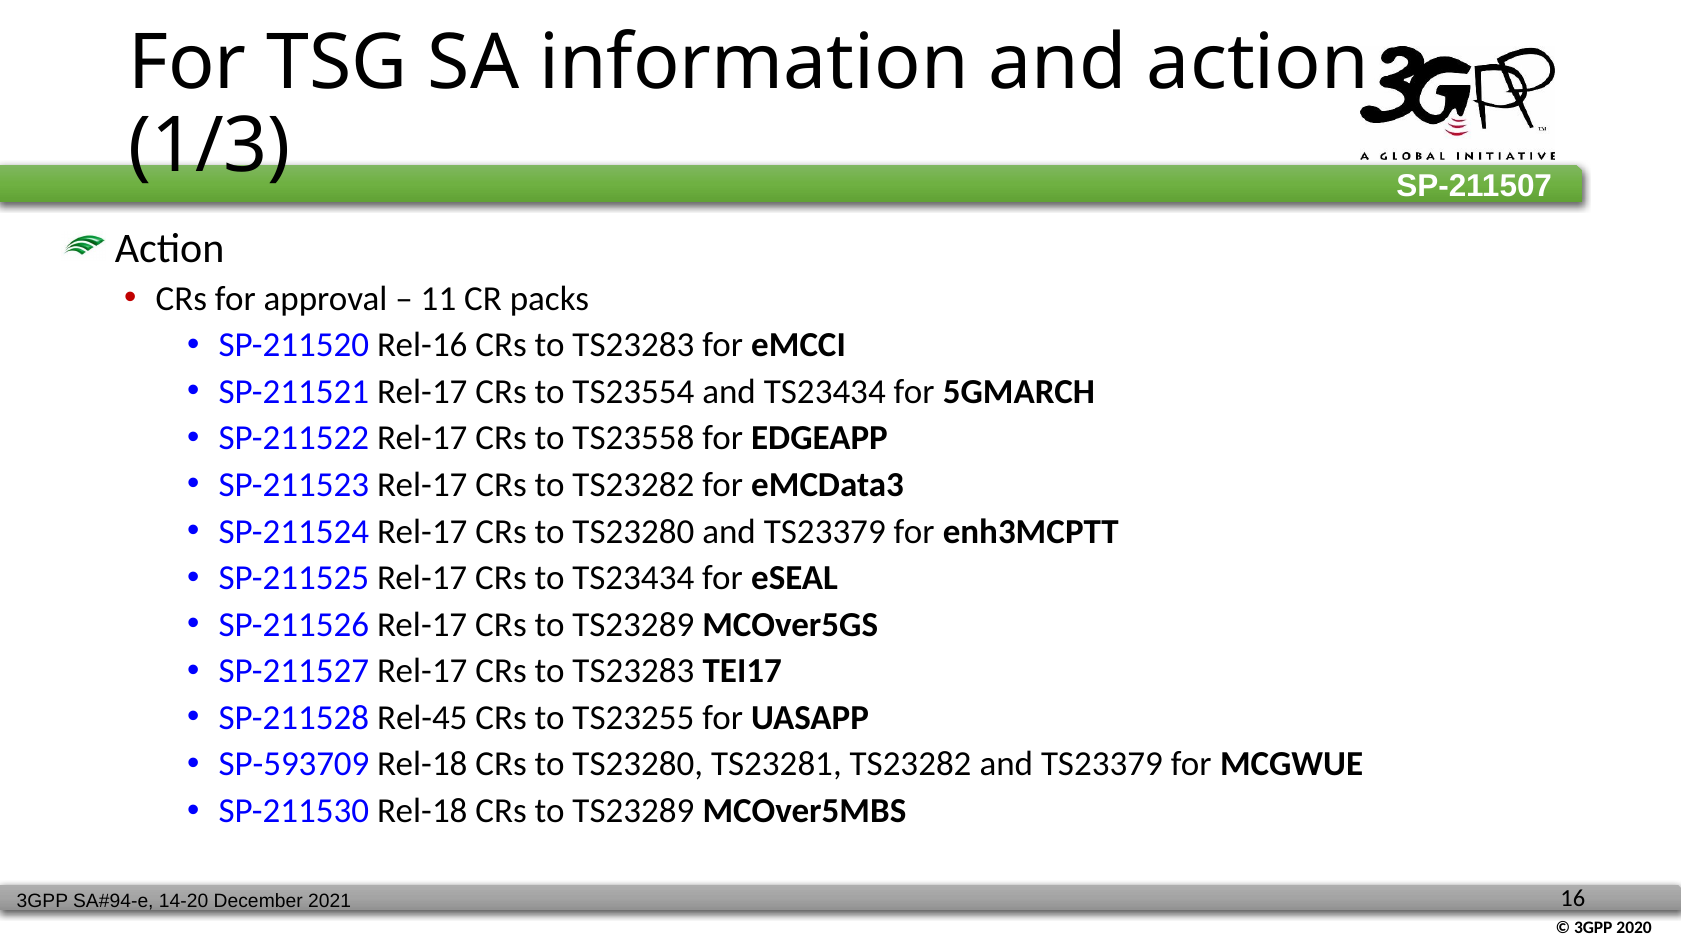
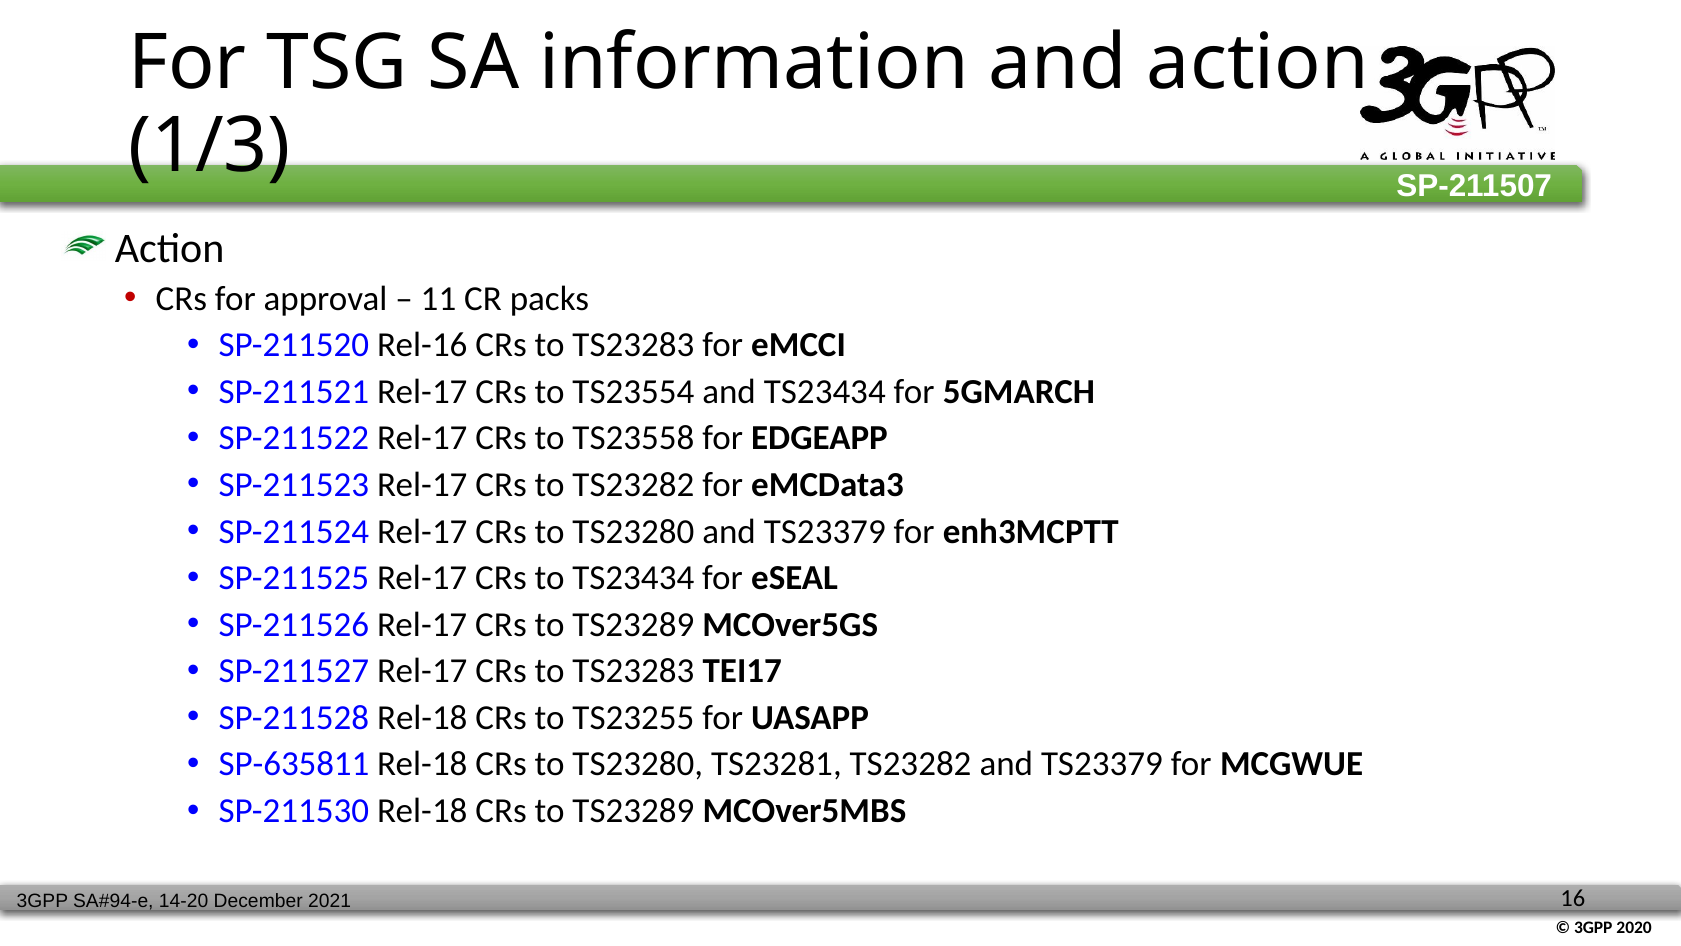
SP-211528 Rel-45: Rel-45 -> Rel-18
SP-593709: SP-593709 -> SP-635811
